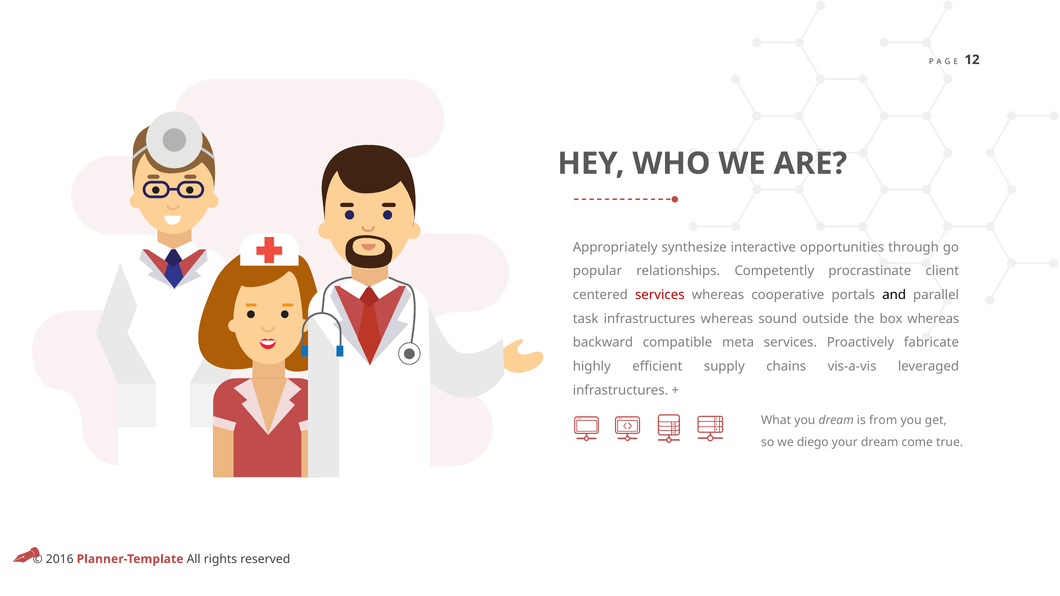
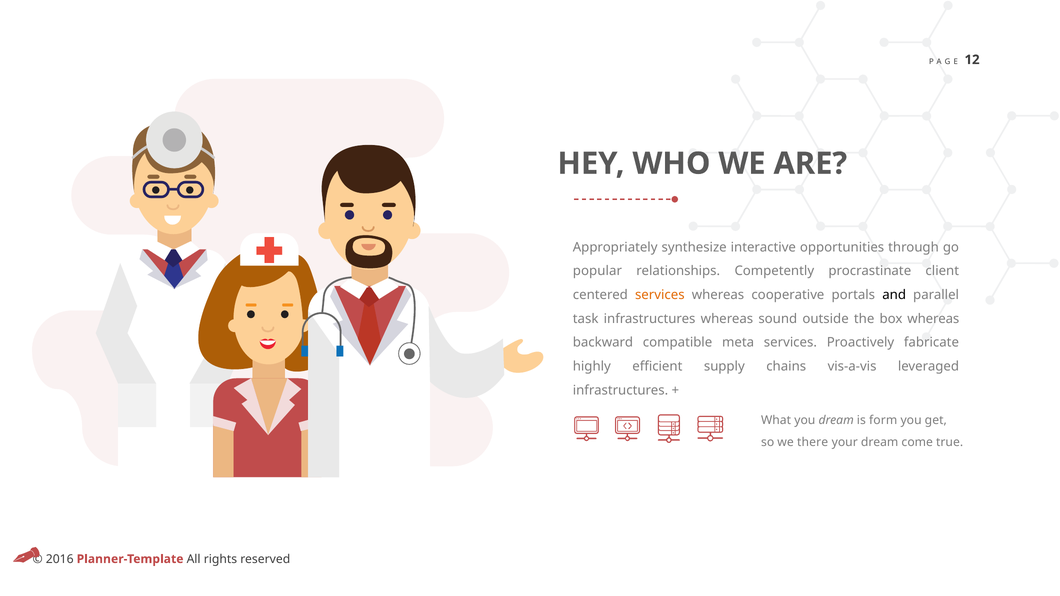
services at (660, 295) colour: red -> orange
from: from -> form
diego: diego -> there
